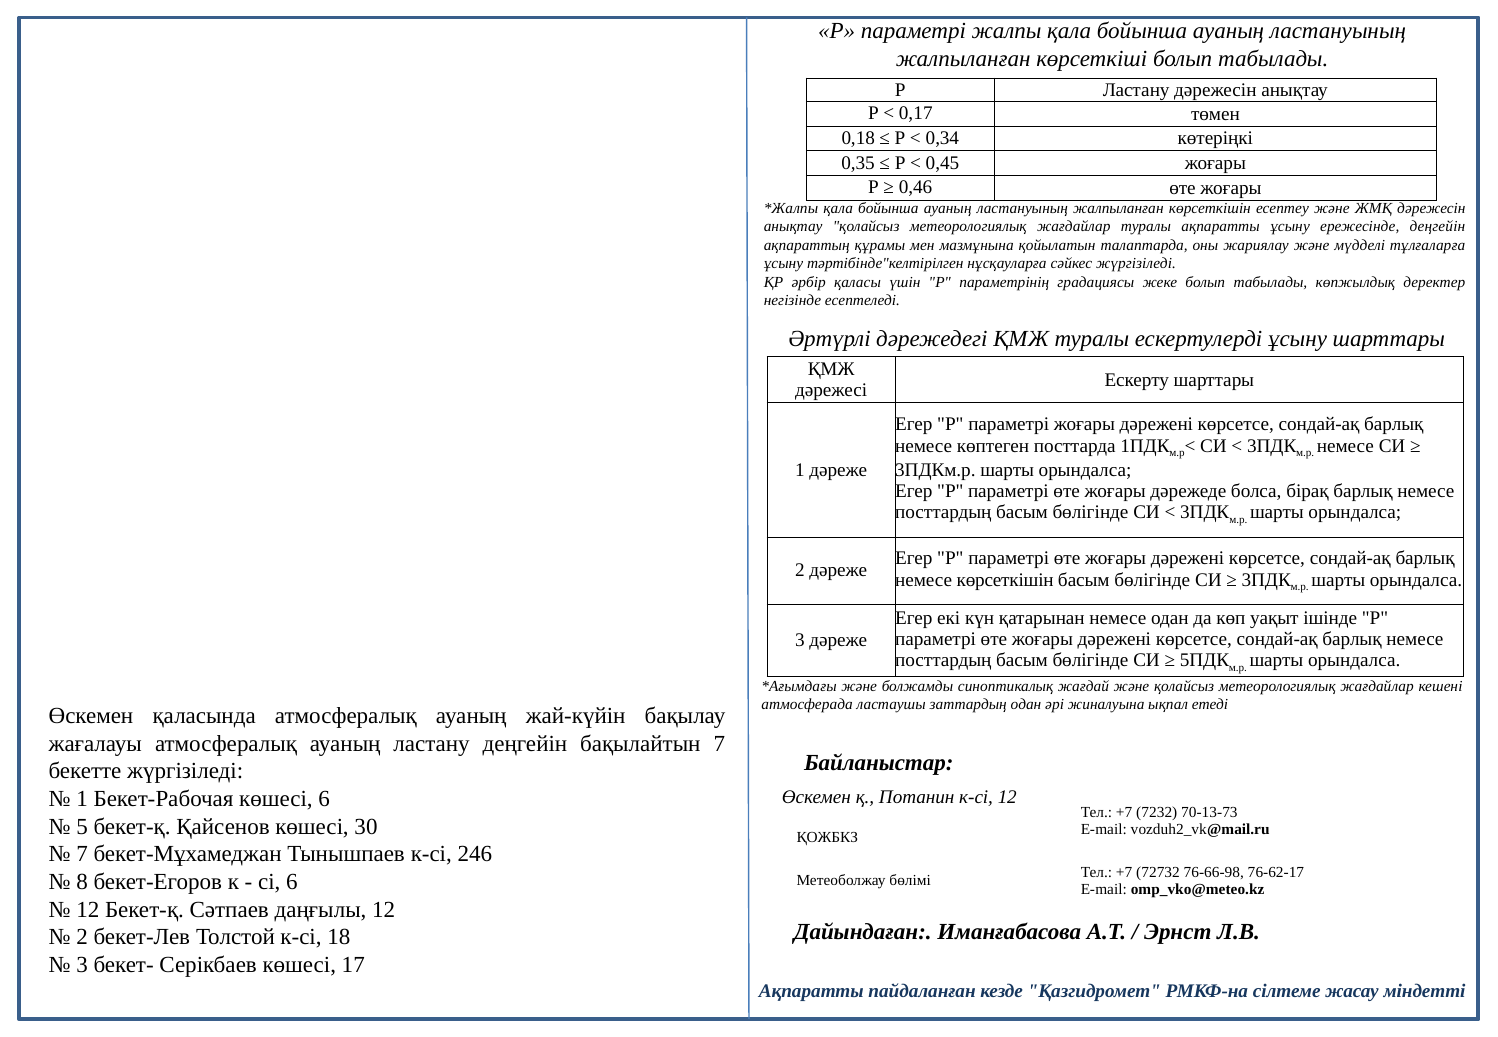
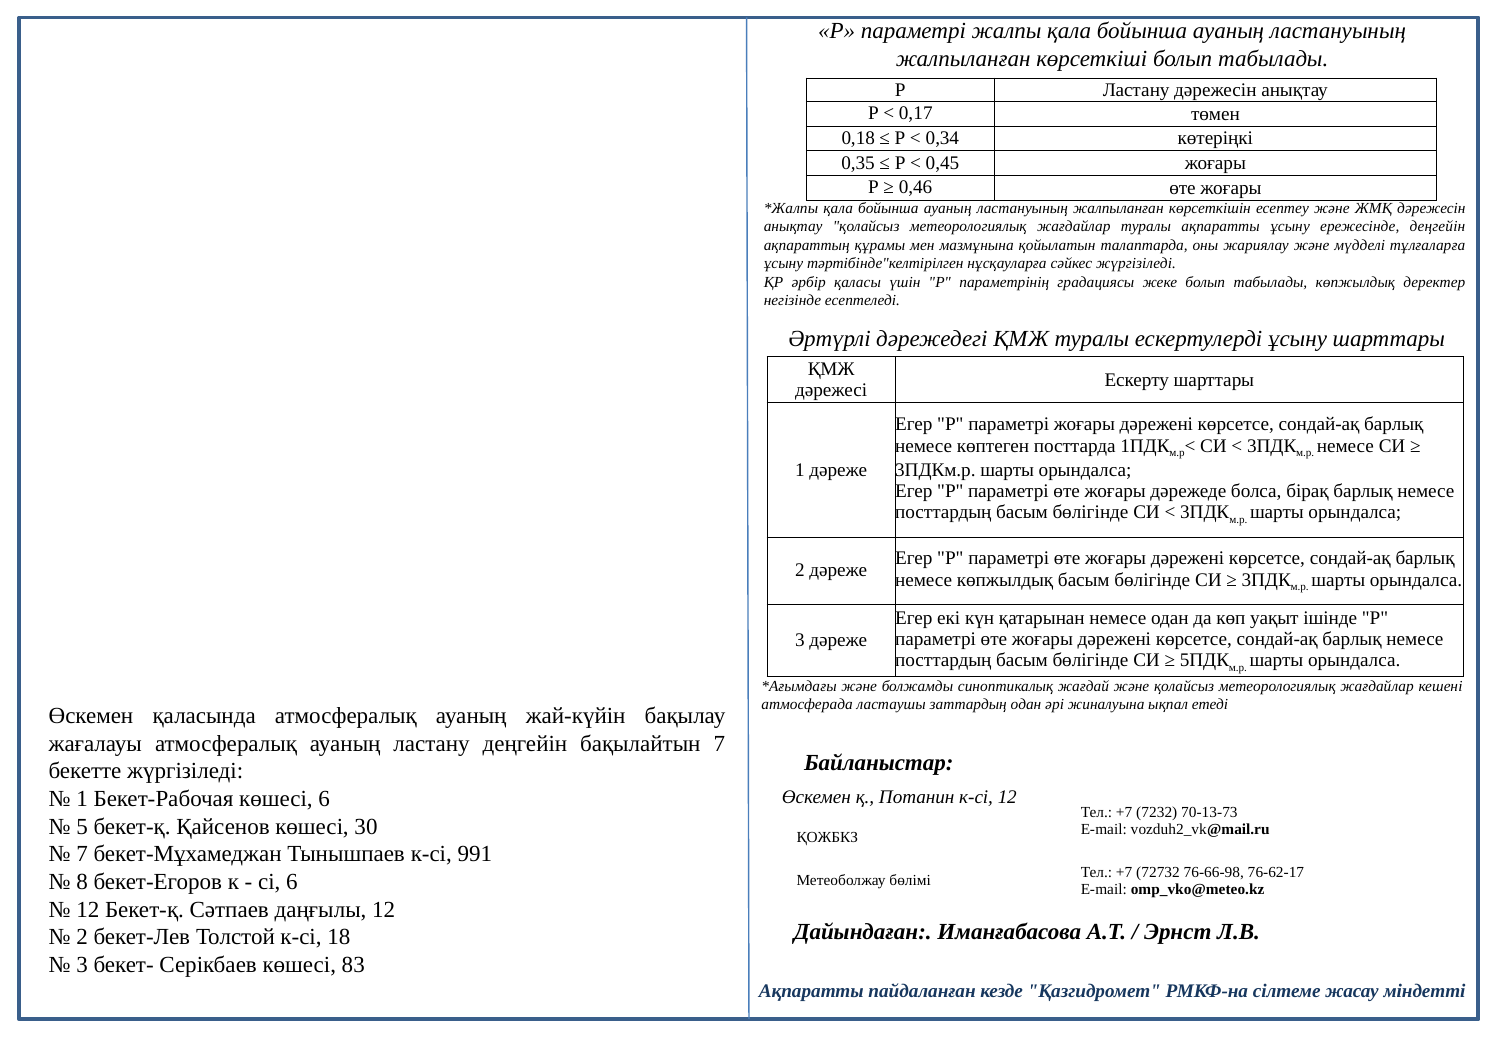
немесе көрсеткішін: көрсеткішін -> көпжылдық
246: 246 -> 991
17: 17 -> 83
